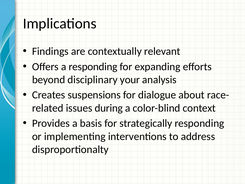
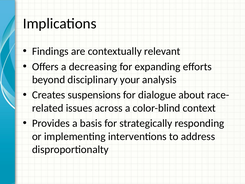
a responding: responding -> decreasing
during: during -> across
